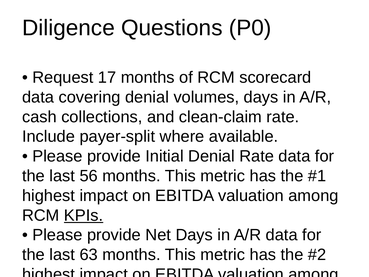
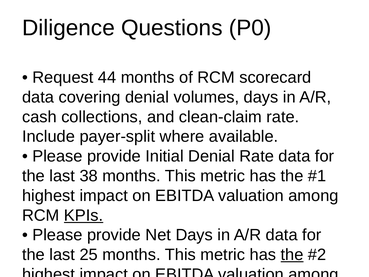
17: 17 -> 44
56: 56 -> 38
63: 63 -> 25
the at (292, 255) underline: none -> present
